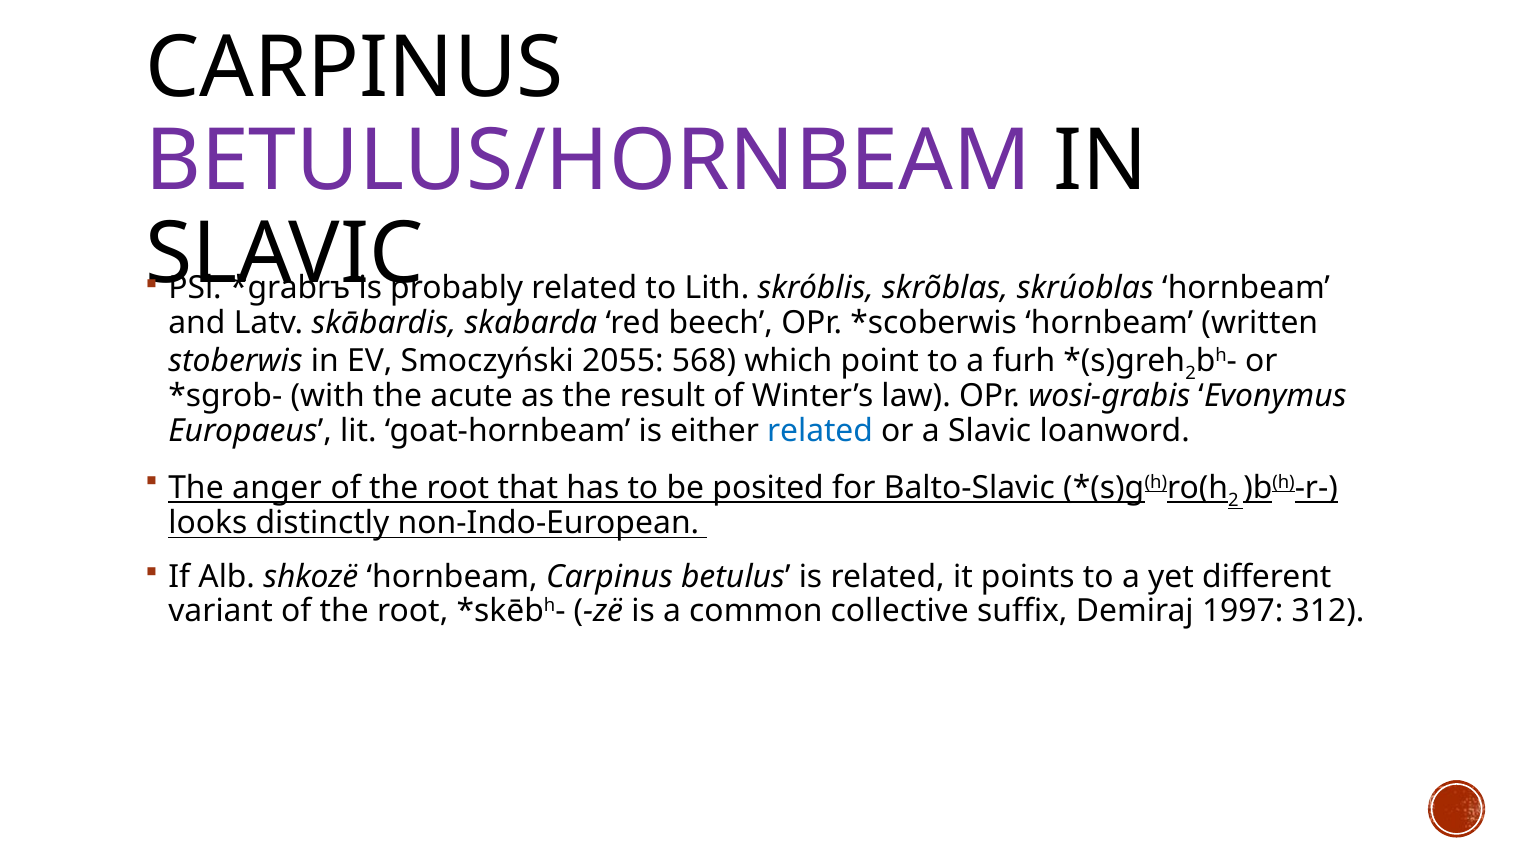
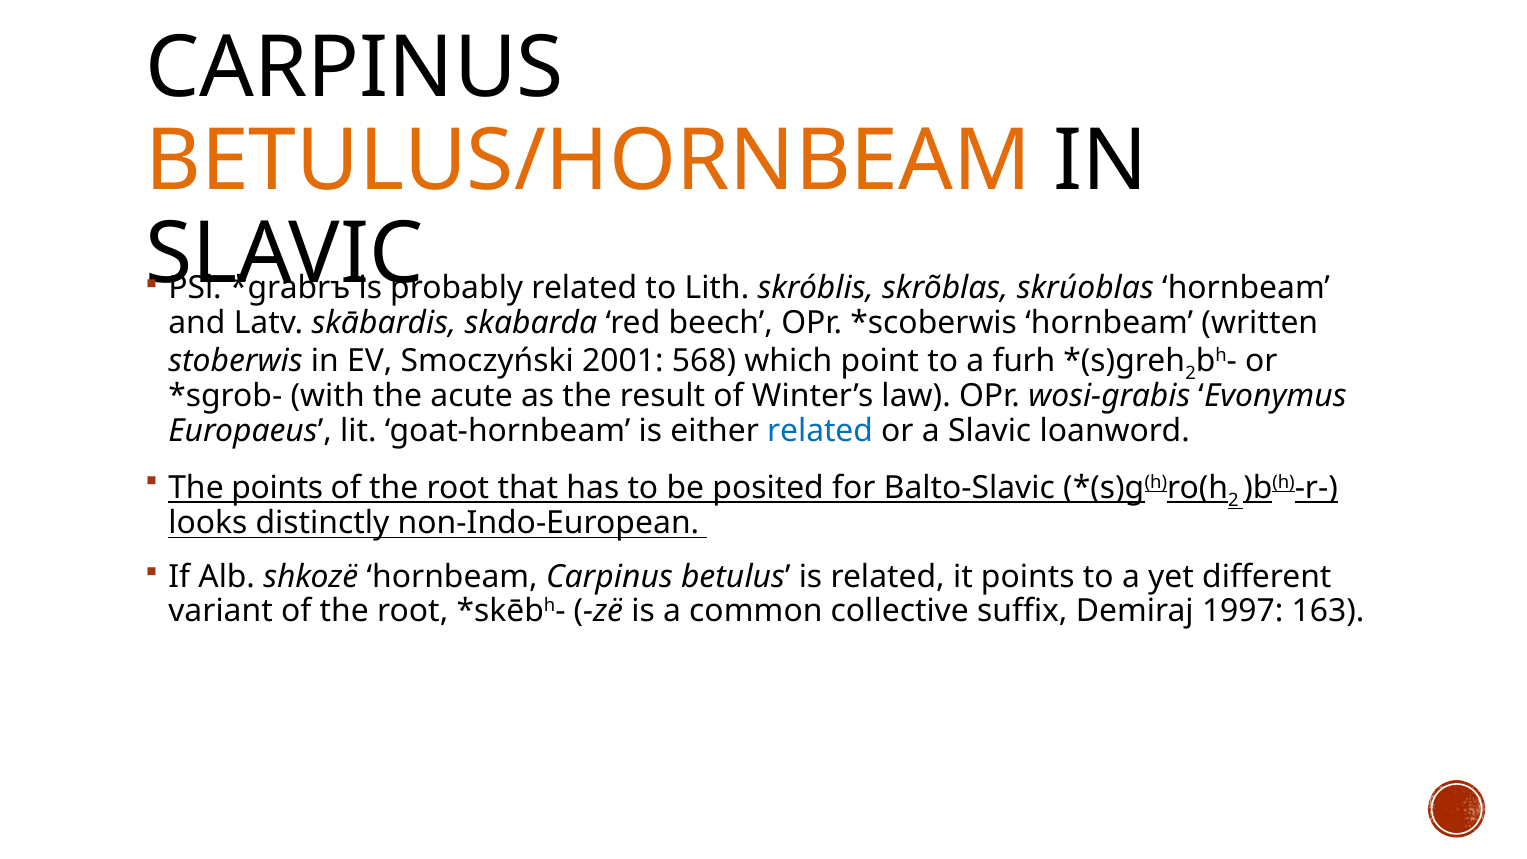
BETULUS/HORNBEAM colour: purple -> orange
2055: 2055 -> 2001
The anger: anger -> points
312: 312 -> 163
